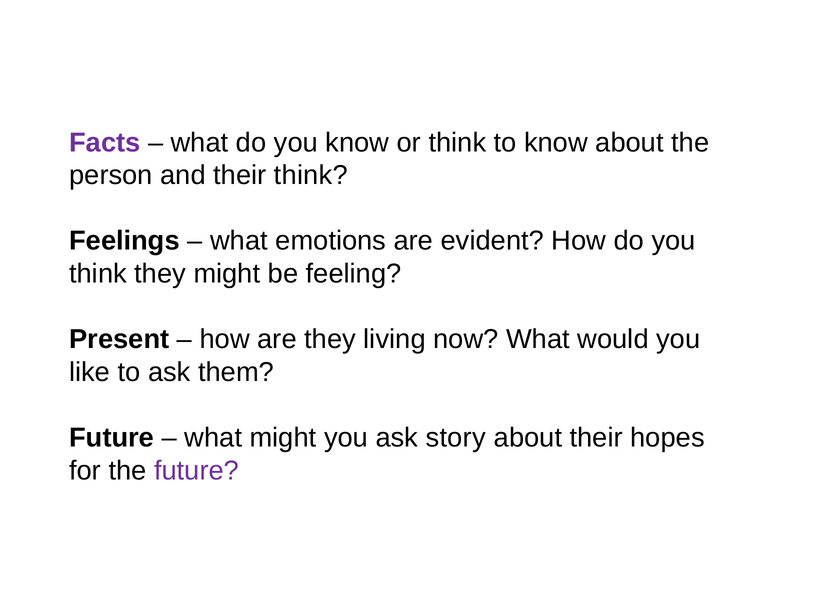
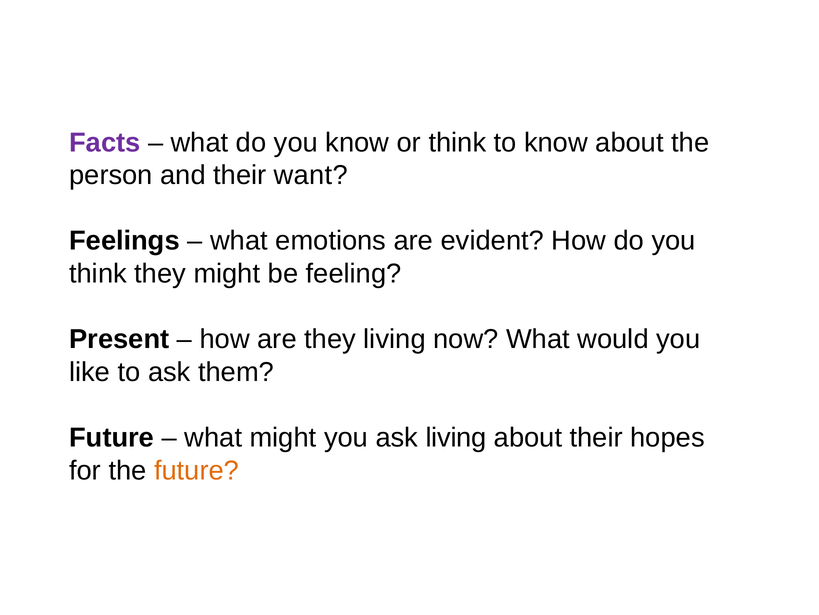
their think: think -> want
ask story: story -> living
future at (197, 470) colour: purple -> orange
